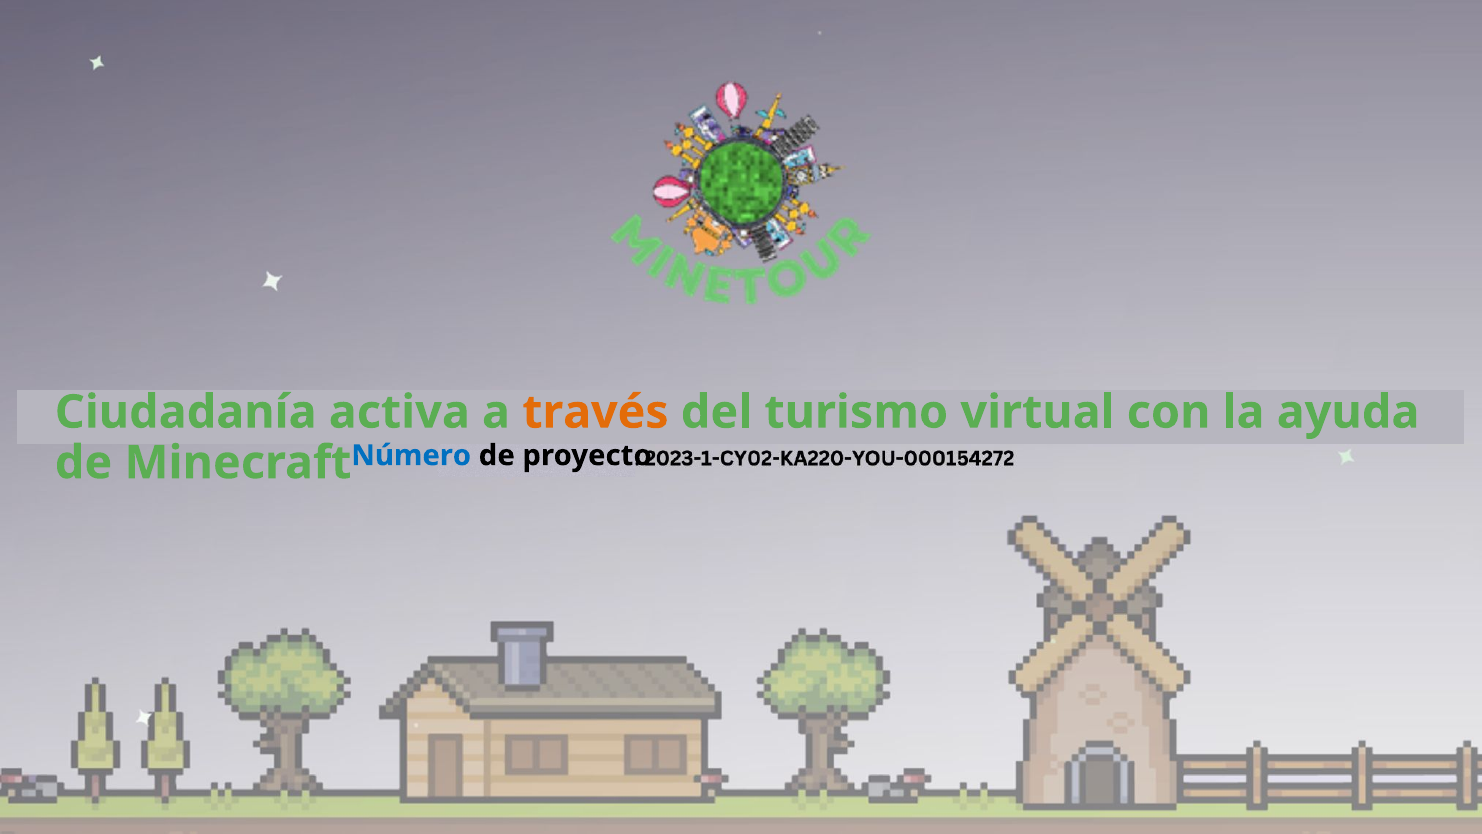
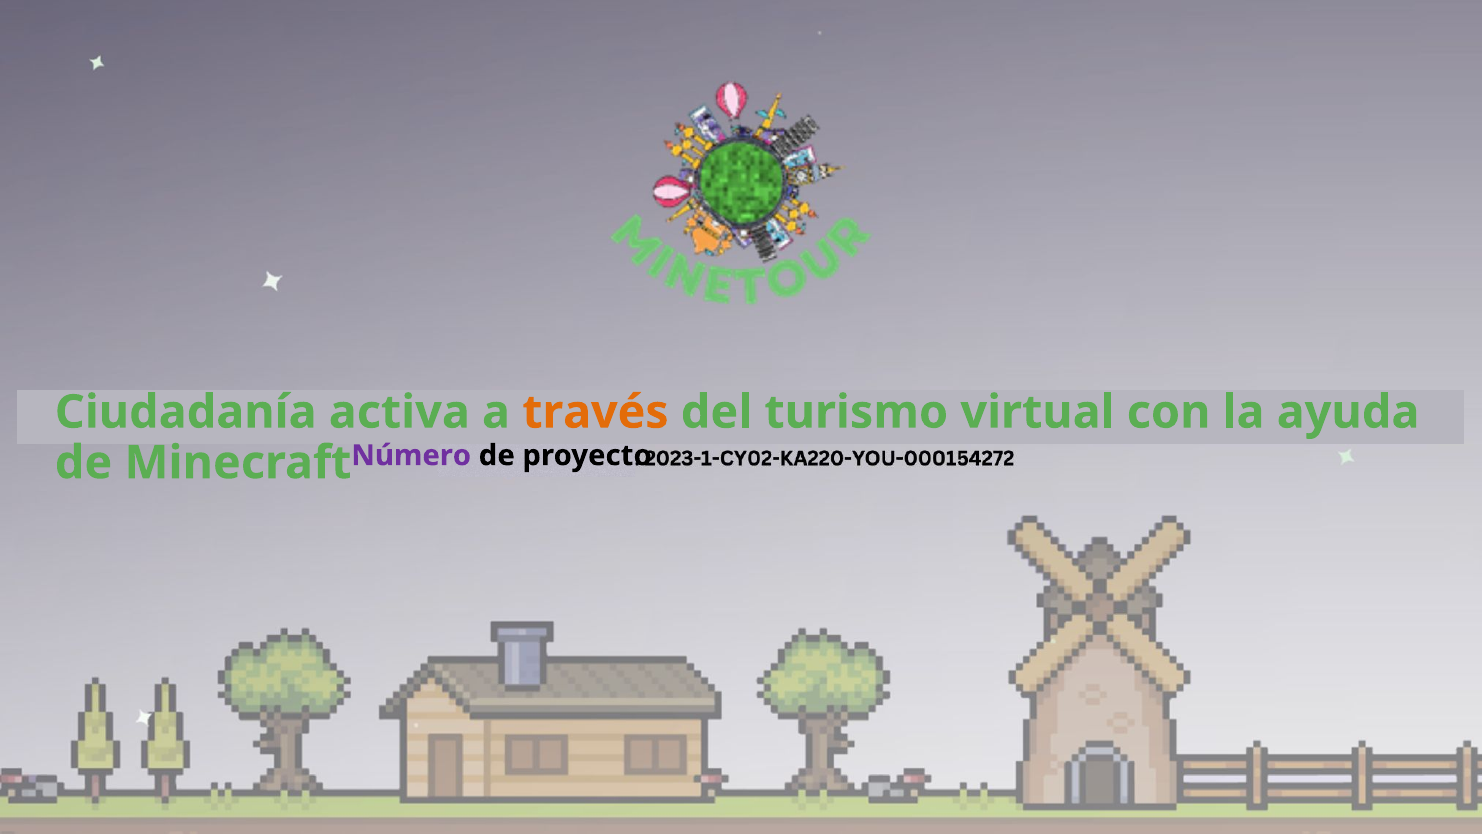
Número colour: blue -> purple
